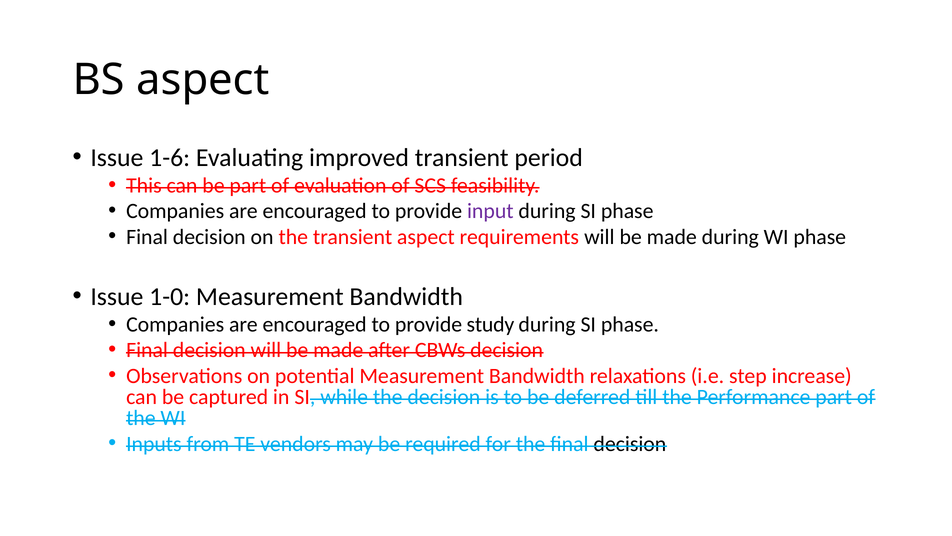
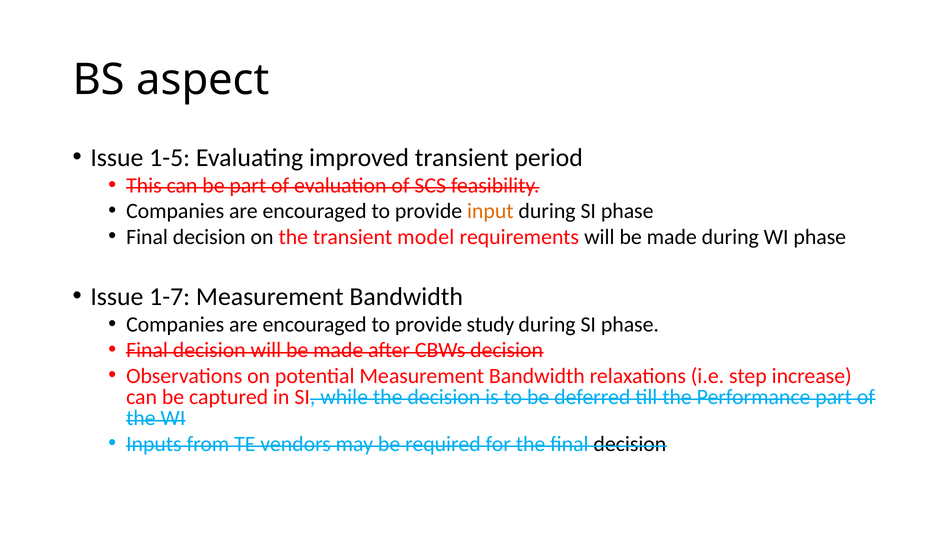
1-6: 1-6 -> 1-5
input colour: purple -> orange
transient aspect: aspect -> model
1-0: 1-0 -> 1-7
